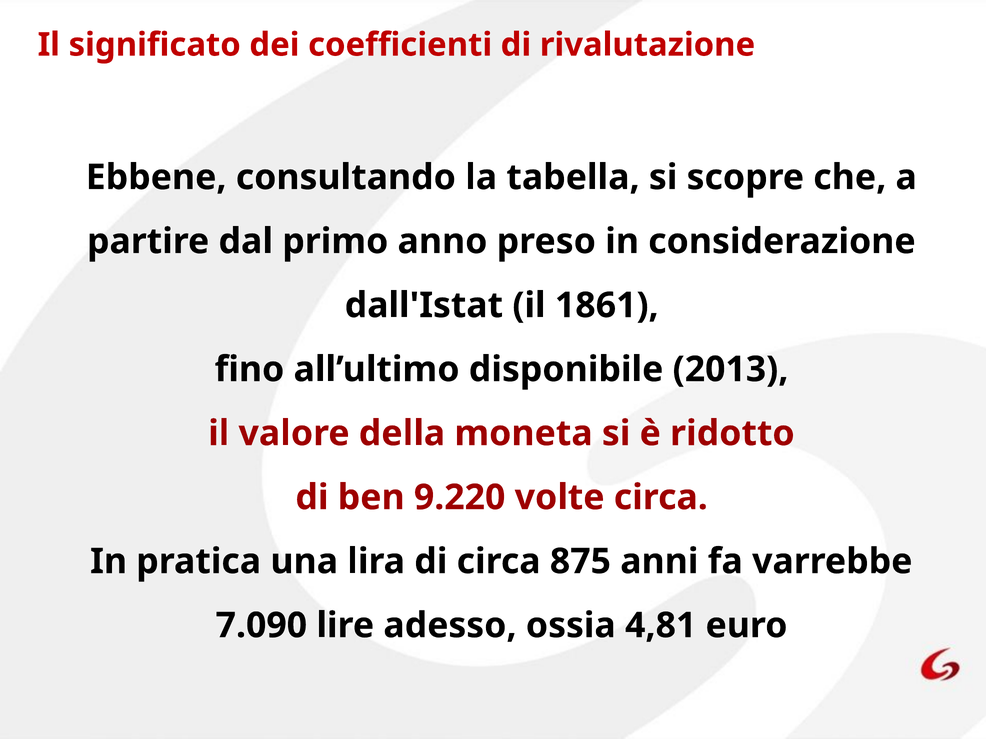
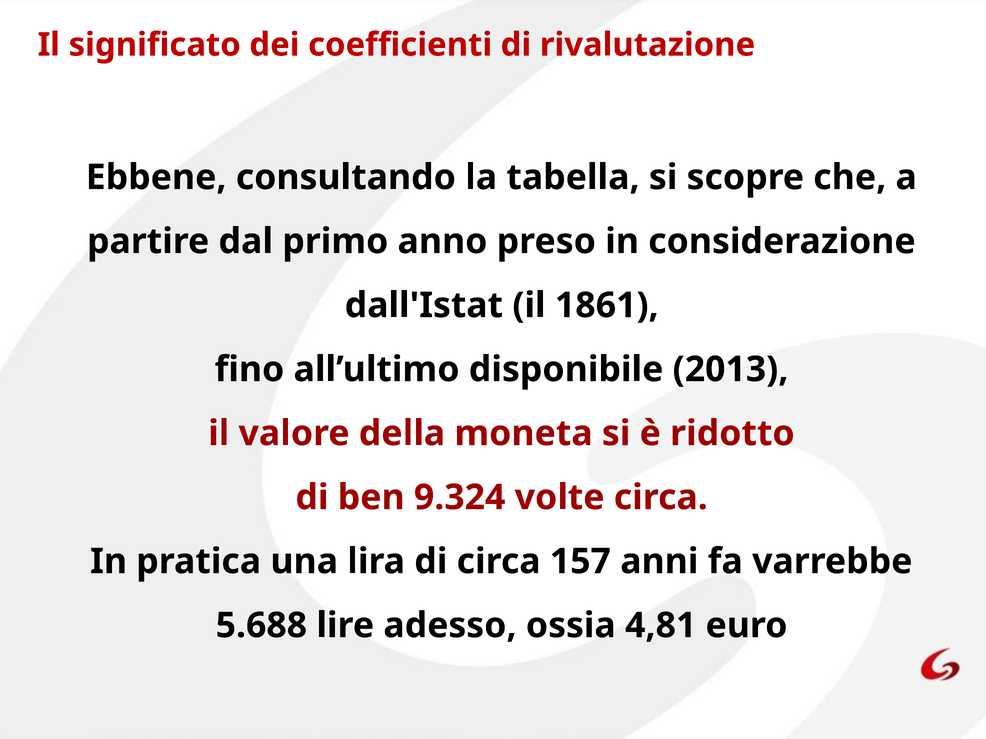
9.220: 9.220 -> 9.324
875: 875 -> 157
7.090: 7.090 -> 5.688
